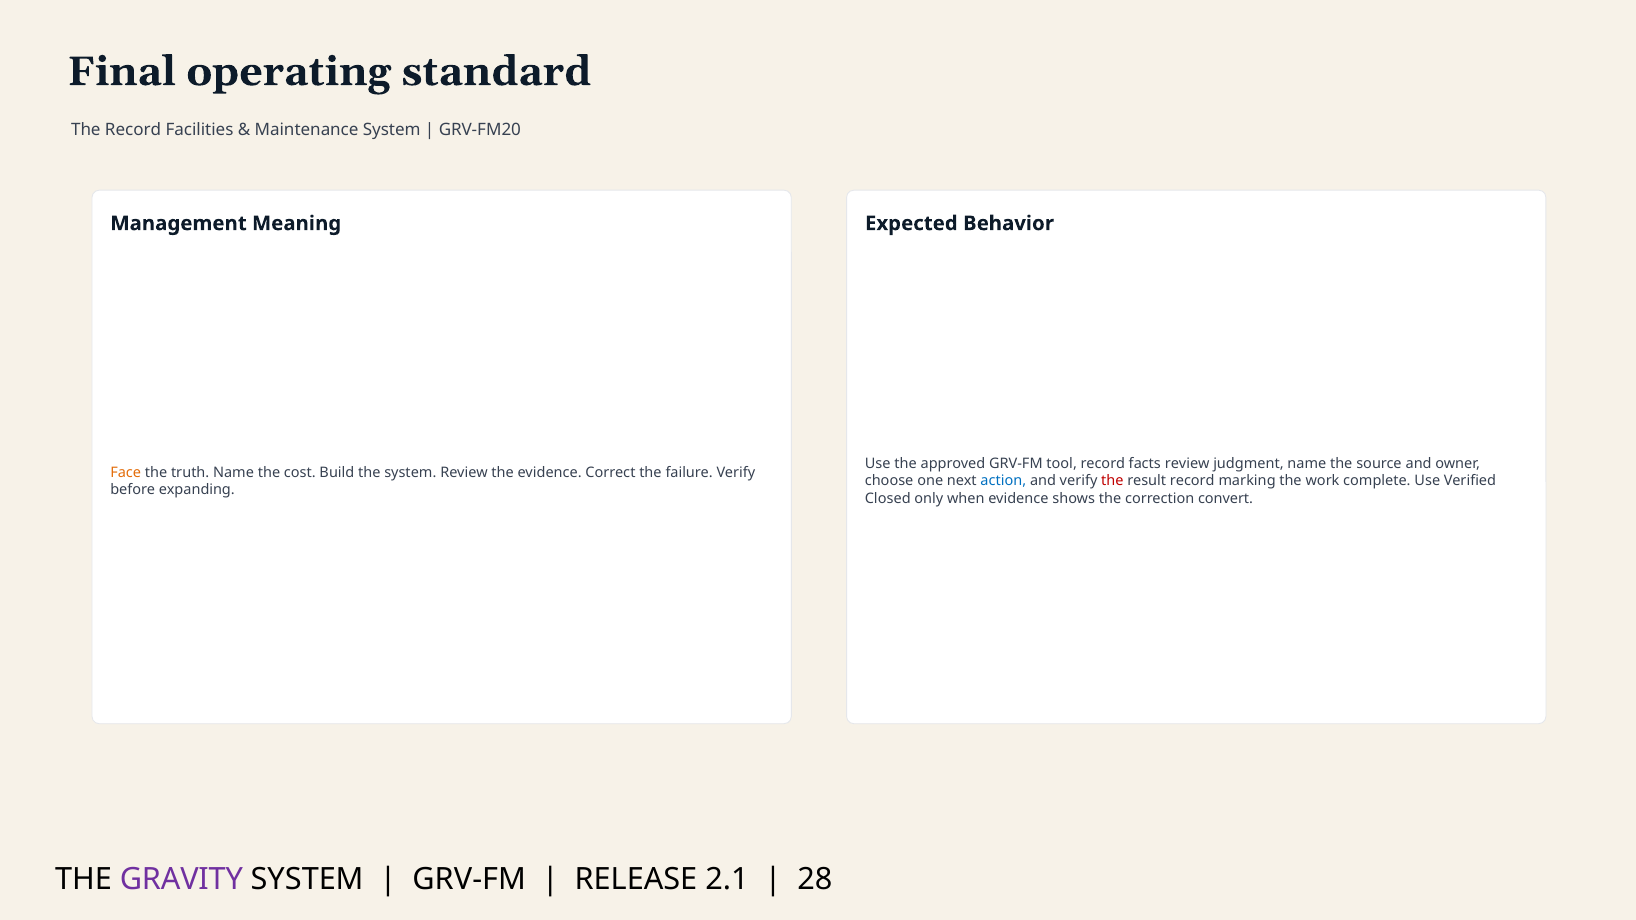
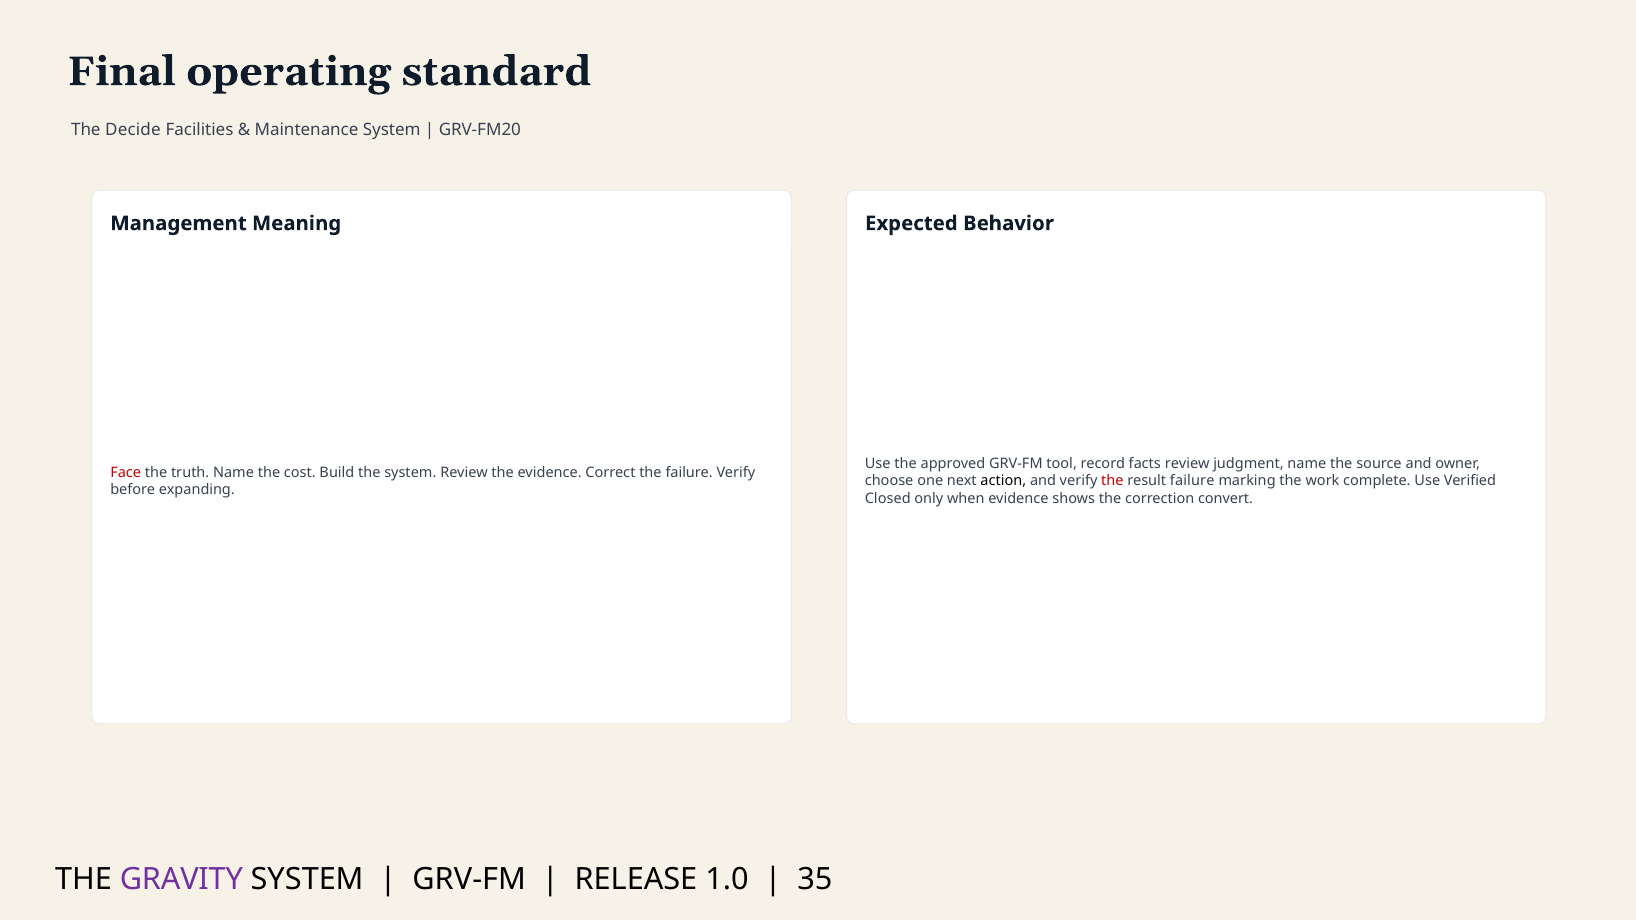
The Record: Record -> Decide
Face colour: orange -> red
action colour: blue -> black
result record: record -> failure
2.1: 2.1 -> 1.0
28: 28 -> 35
